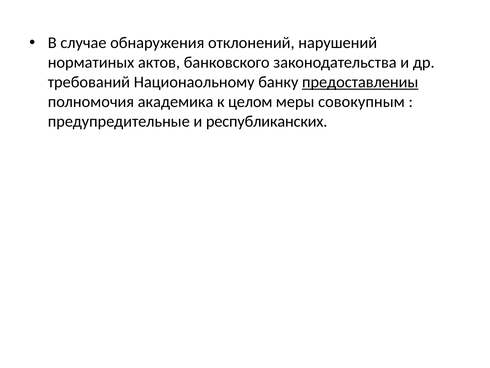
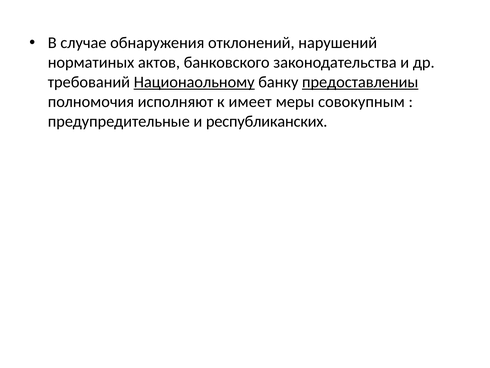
Национаольному underline: none -> present
академика: академика -> исполняют
целом: целом -> имеет
